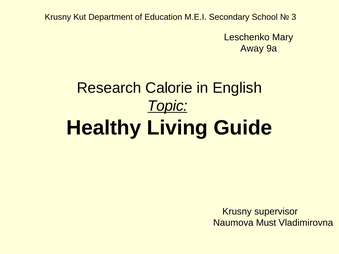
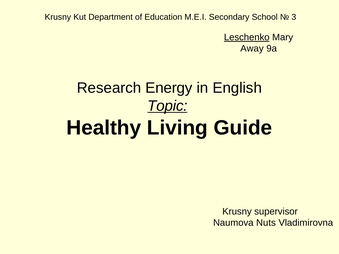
Leschenko underline: none -> present
Calorie: Calorie -> Energy
Must: Must -> Nuts
